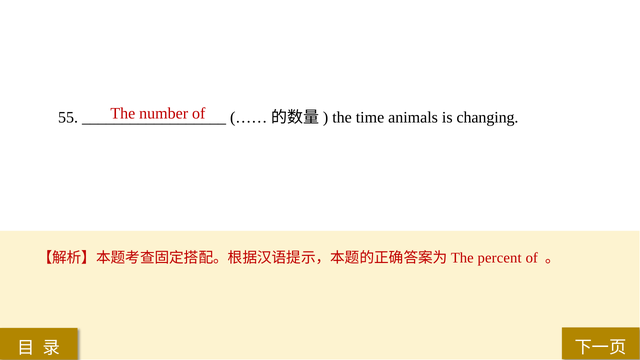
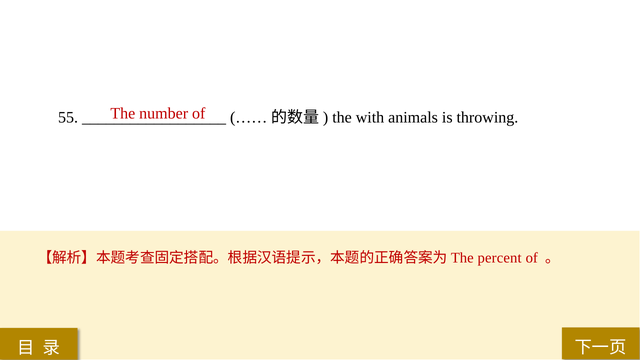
time: time -> with
changing: changing -> throwing
